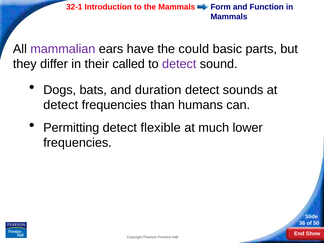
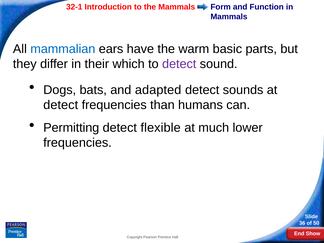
mammalian colour: purple -> blue
could: could -> warm
called: called -> which
duration: duration -> adapted
